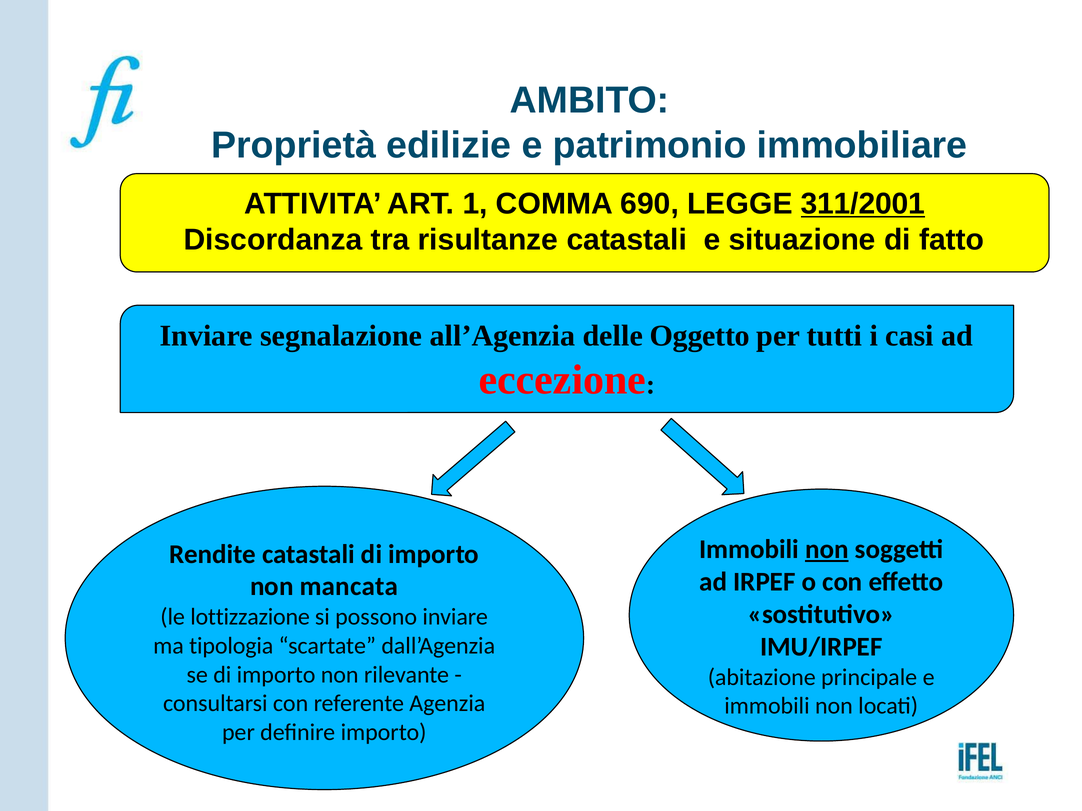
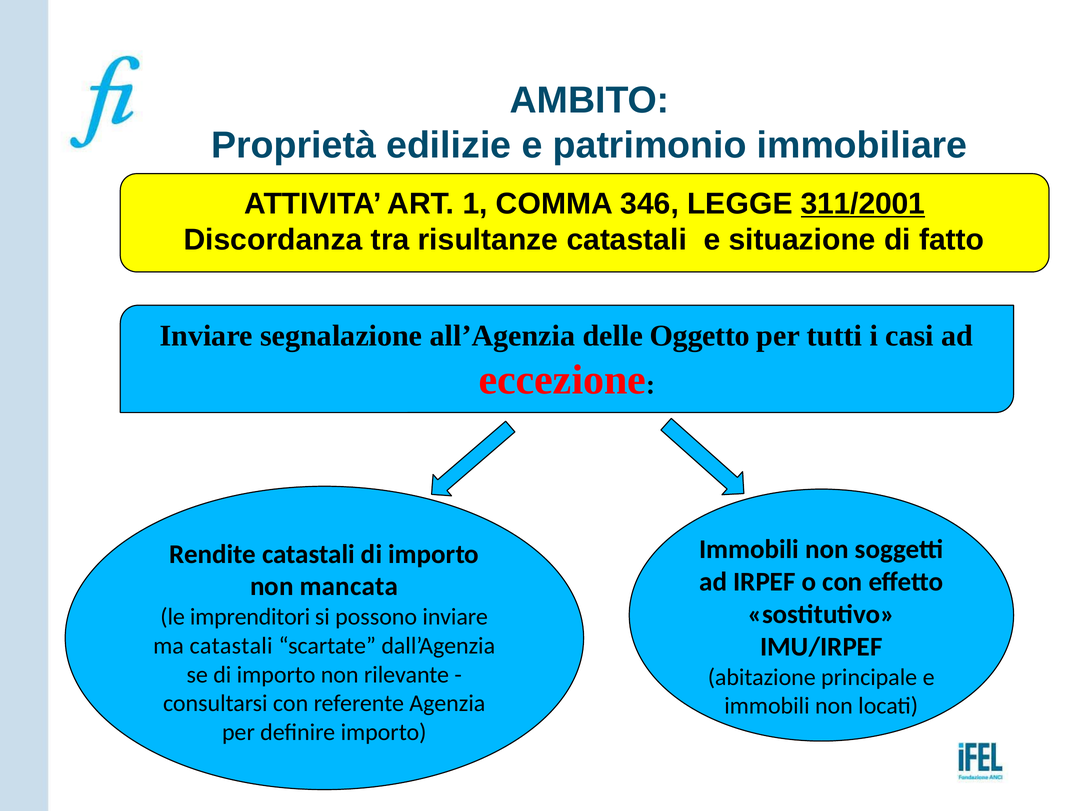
690: 690 -> 346
non at (827, 550) underline: present -> none
lottizzazione: lottizzazione -> imprenditori
ma tipologia: tipologia -> catastali
